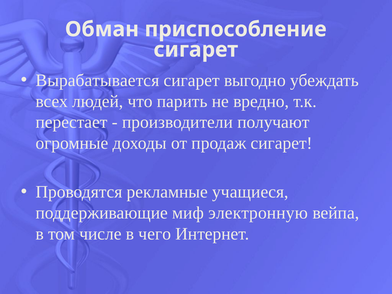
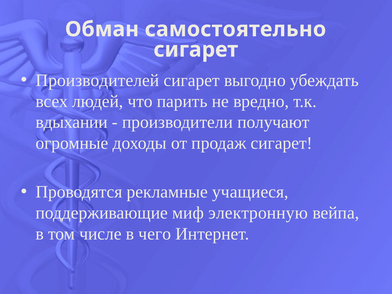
приспособление: приспособление -> самостоятельно
Вырабатывается: Вырабатывается -> Производителей
перестает: перестает -> вдыхании
